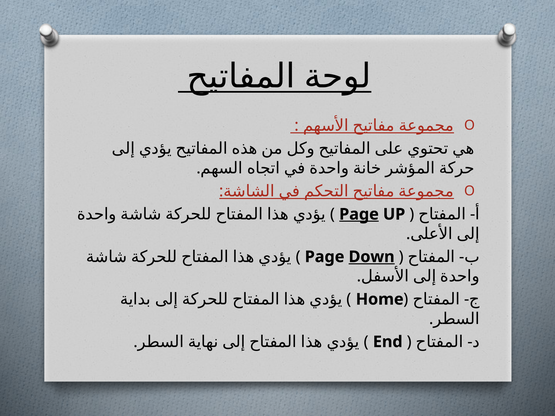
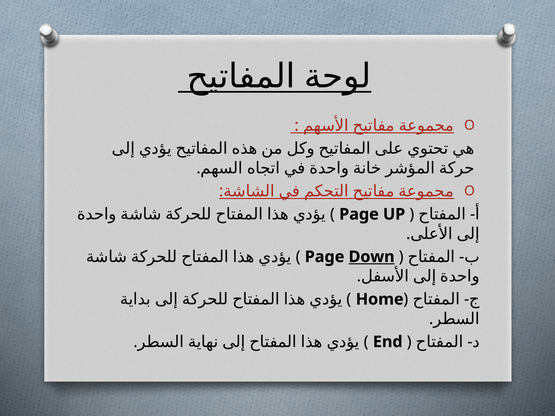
Page at (359, 214) underline: present -> none
